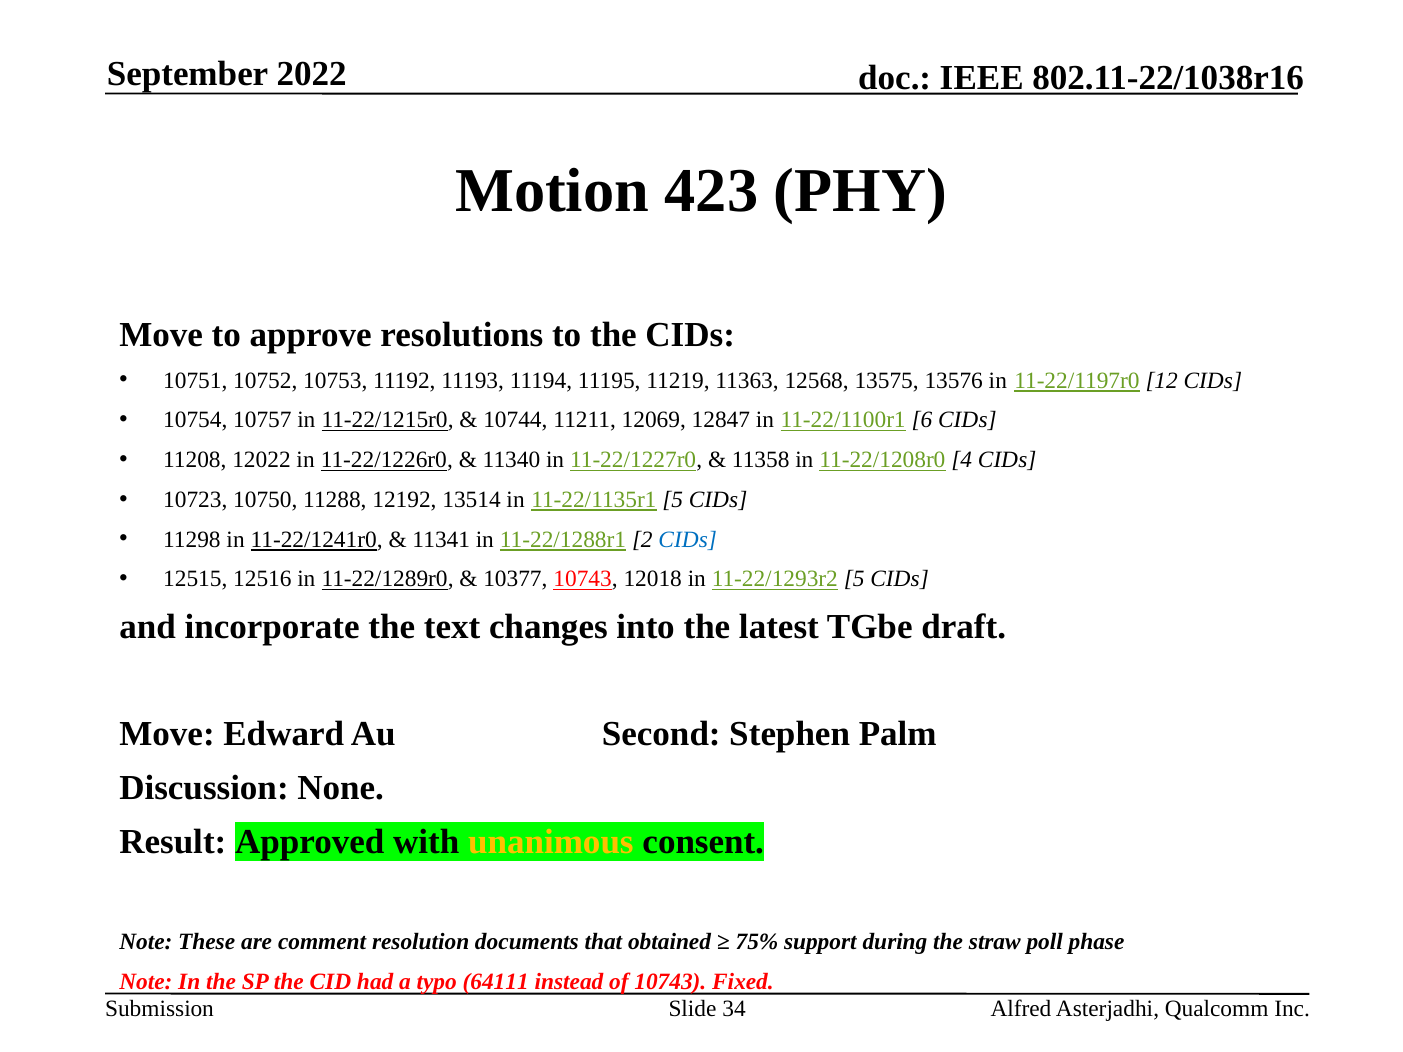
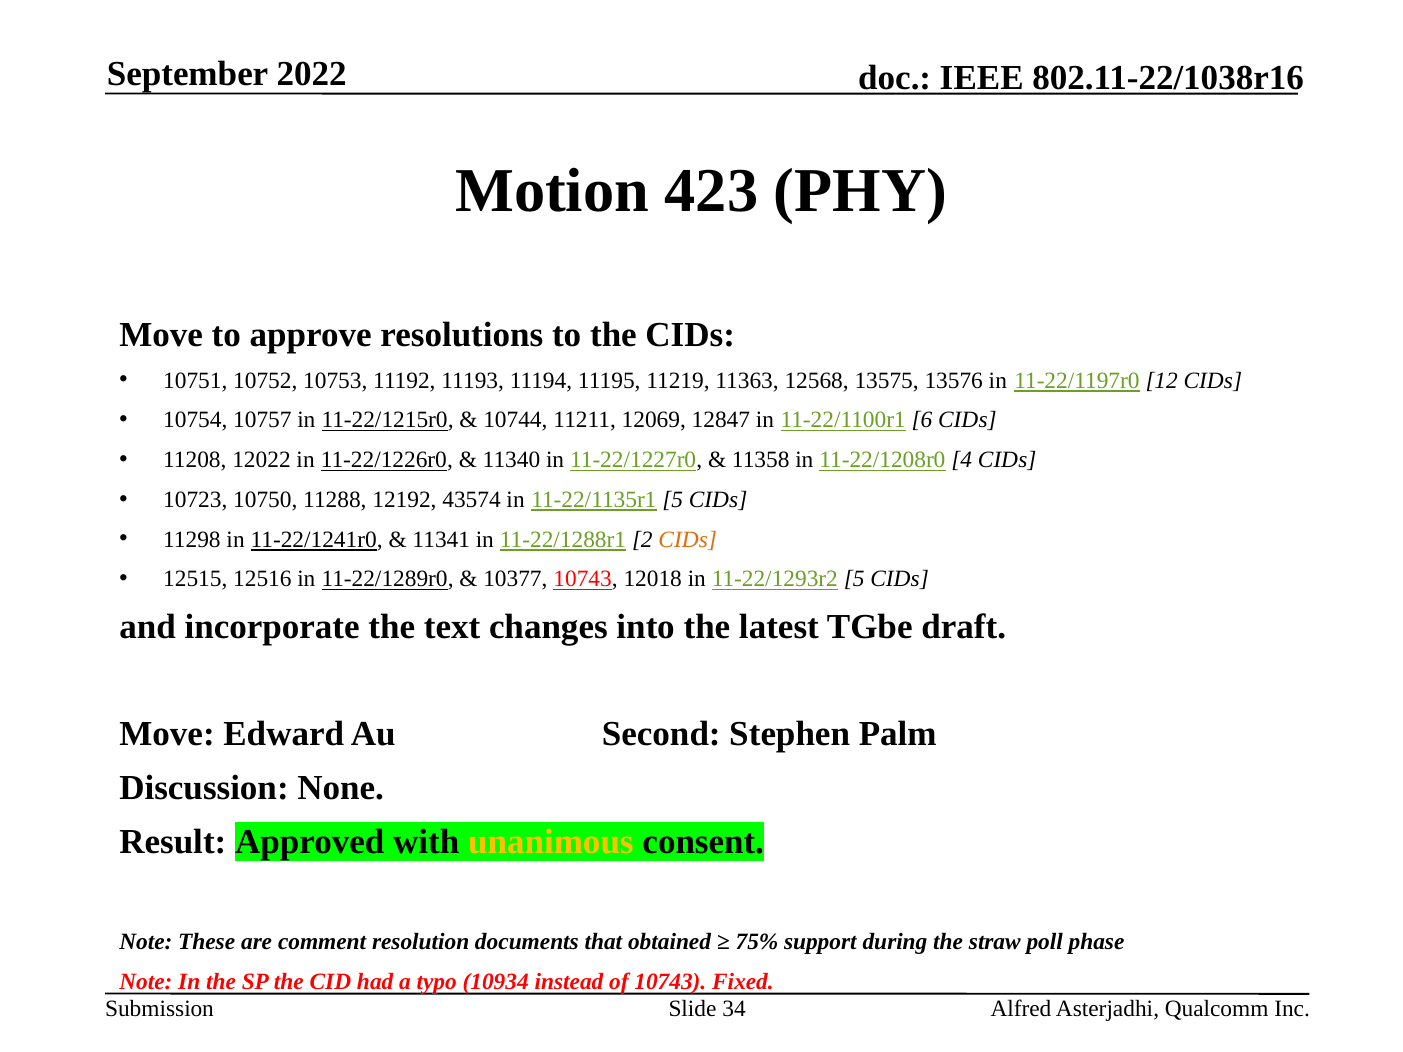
13514: 13514 -> 43574
CIDs at (688, 540) colour: blue -> orange
64111: 64111 -> 10934
